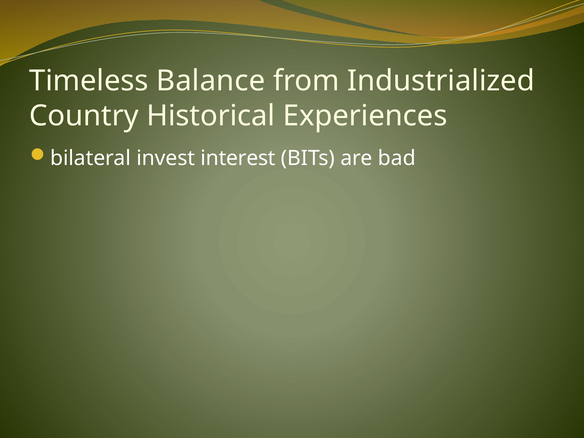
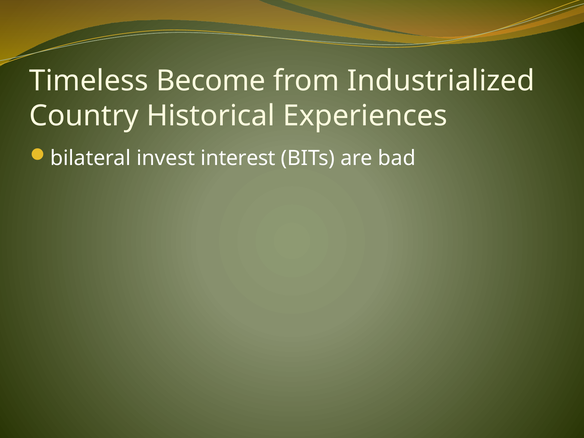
Balance: Balance -> Become
